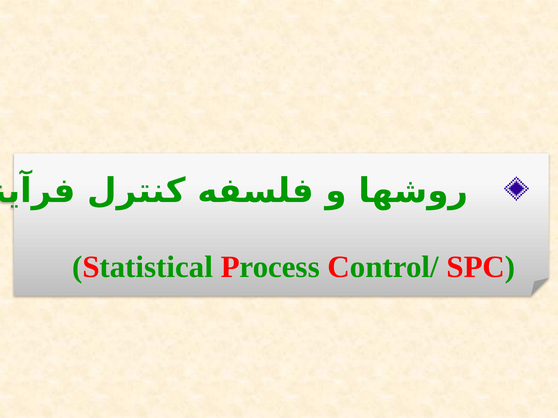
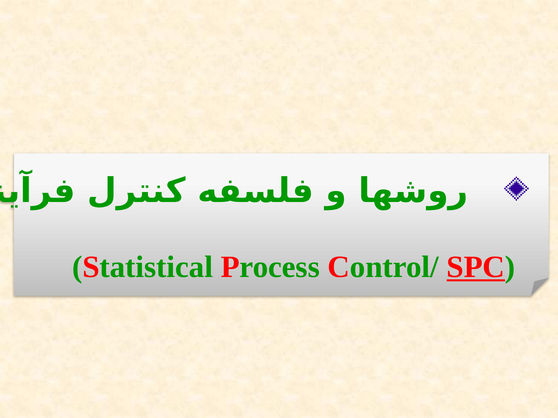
SPC underline: none -> present
